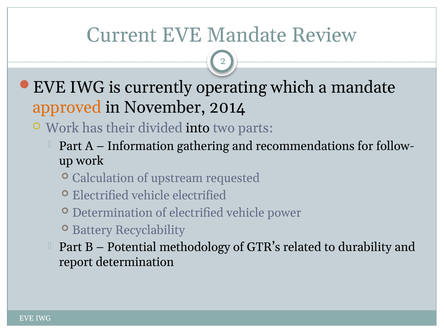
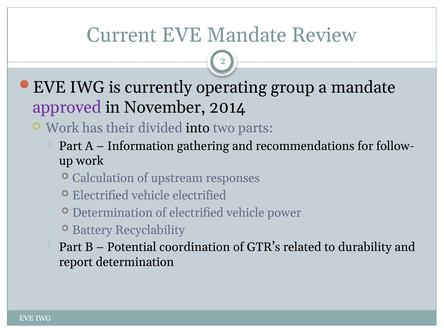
which: which -> group
approved colour: orange -> purple
requested: requested -> responses
methodology: methodology -> coordination
